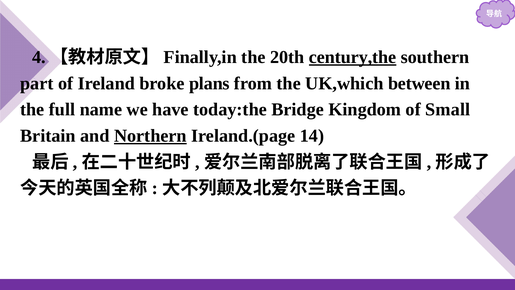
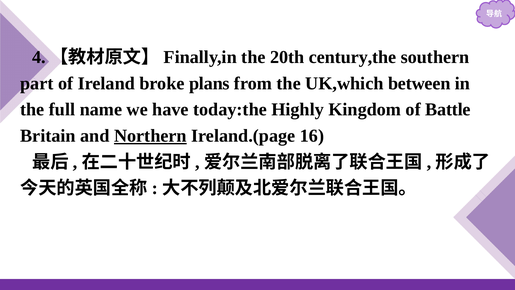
century,the underline: present -> none
Bridge: Bridge -> Highly
Small: Small -> Battle
14: 14 -> 16
